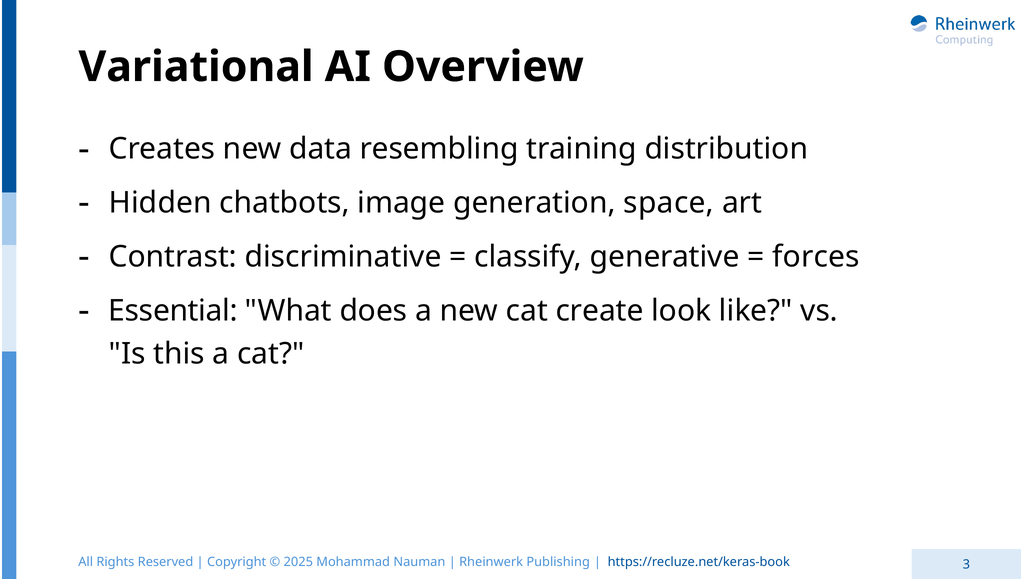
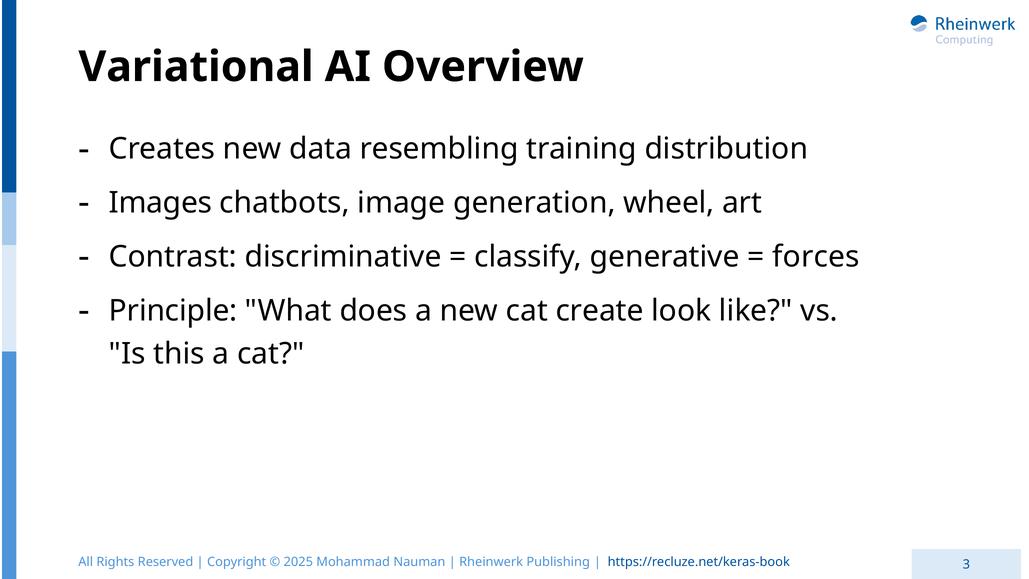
Hidden: Hidden -> Images
space: space -> wheel
Essential: Essential -> Principle
